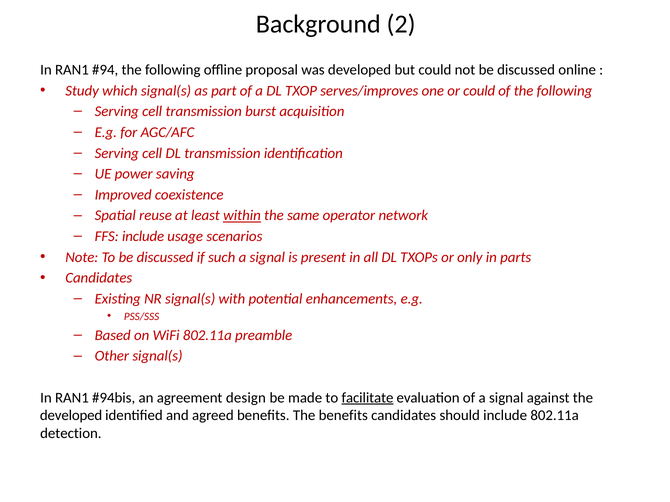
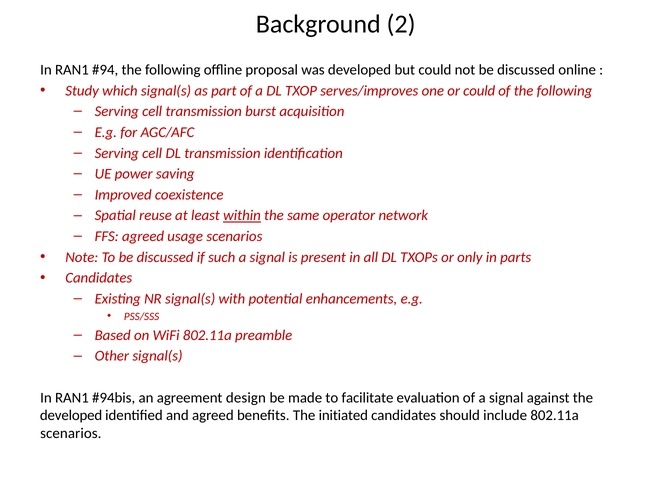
FFS include: include -> agreed
facilitate underline: present -> none
The benefits: benefits -> initiated
detection at (71, 434): detection -> scenarios
